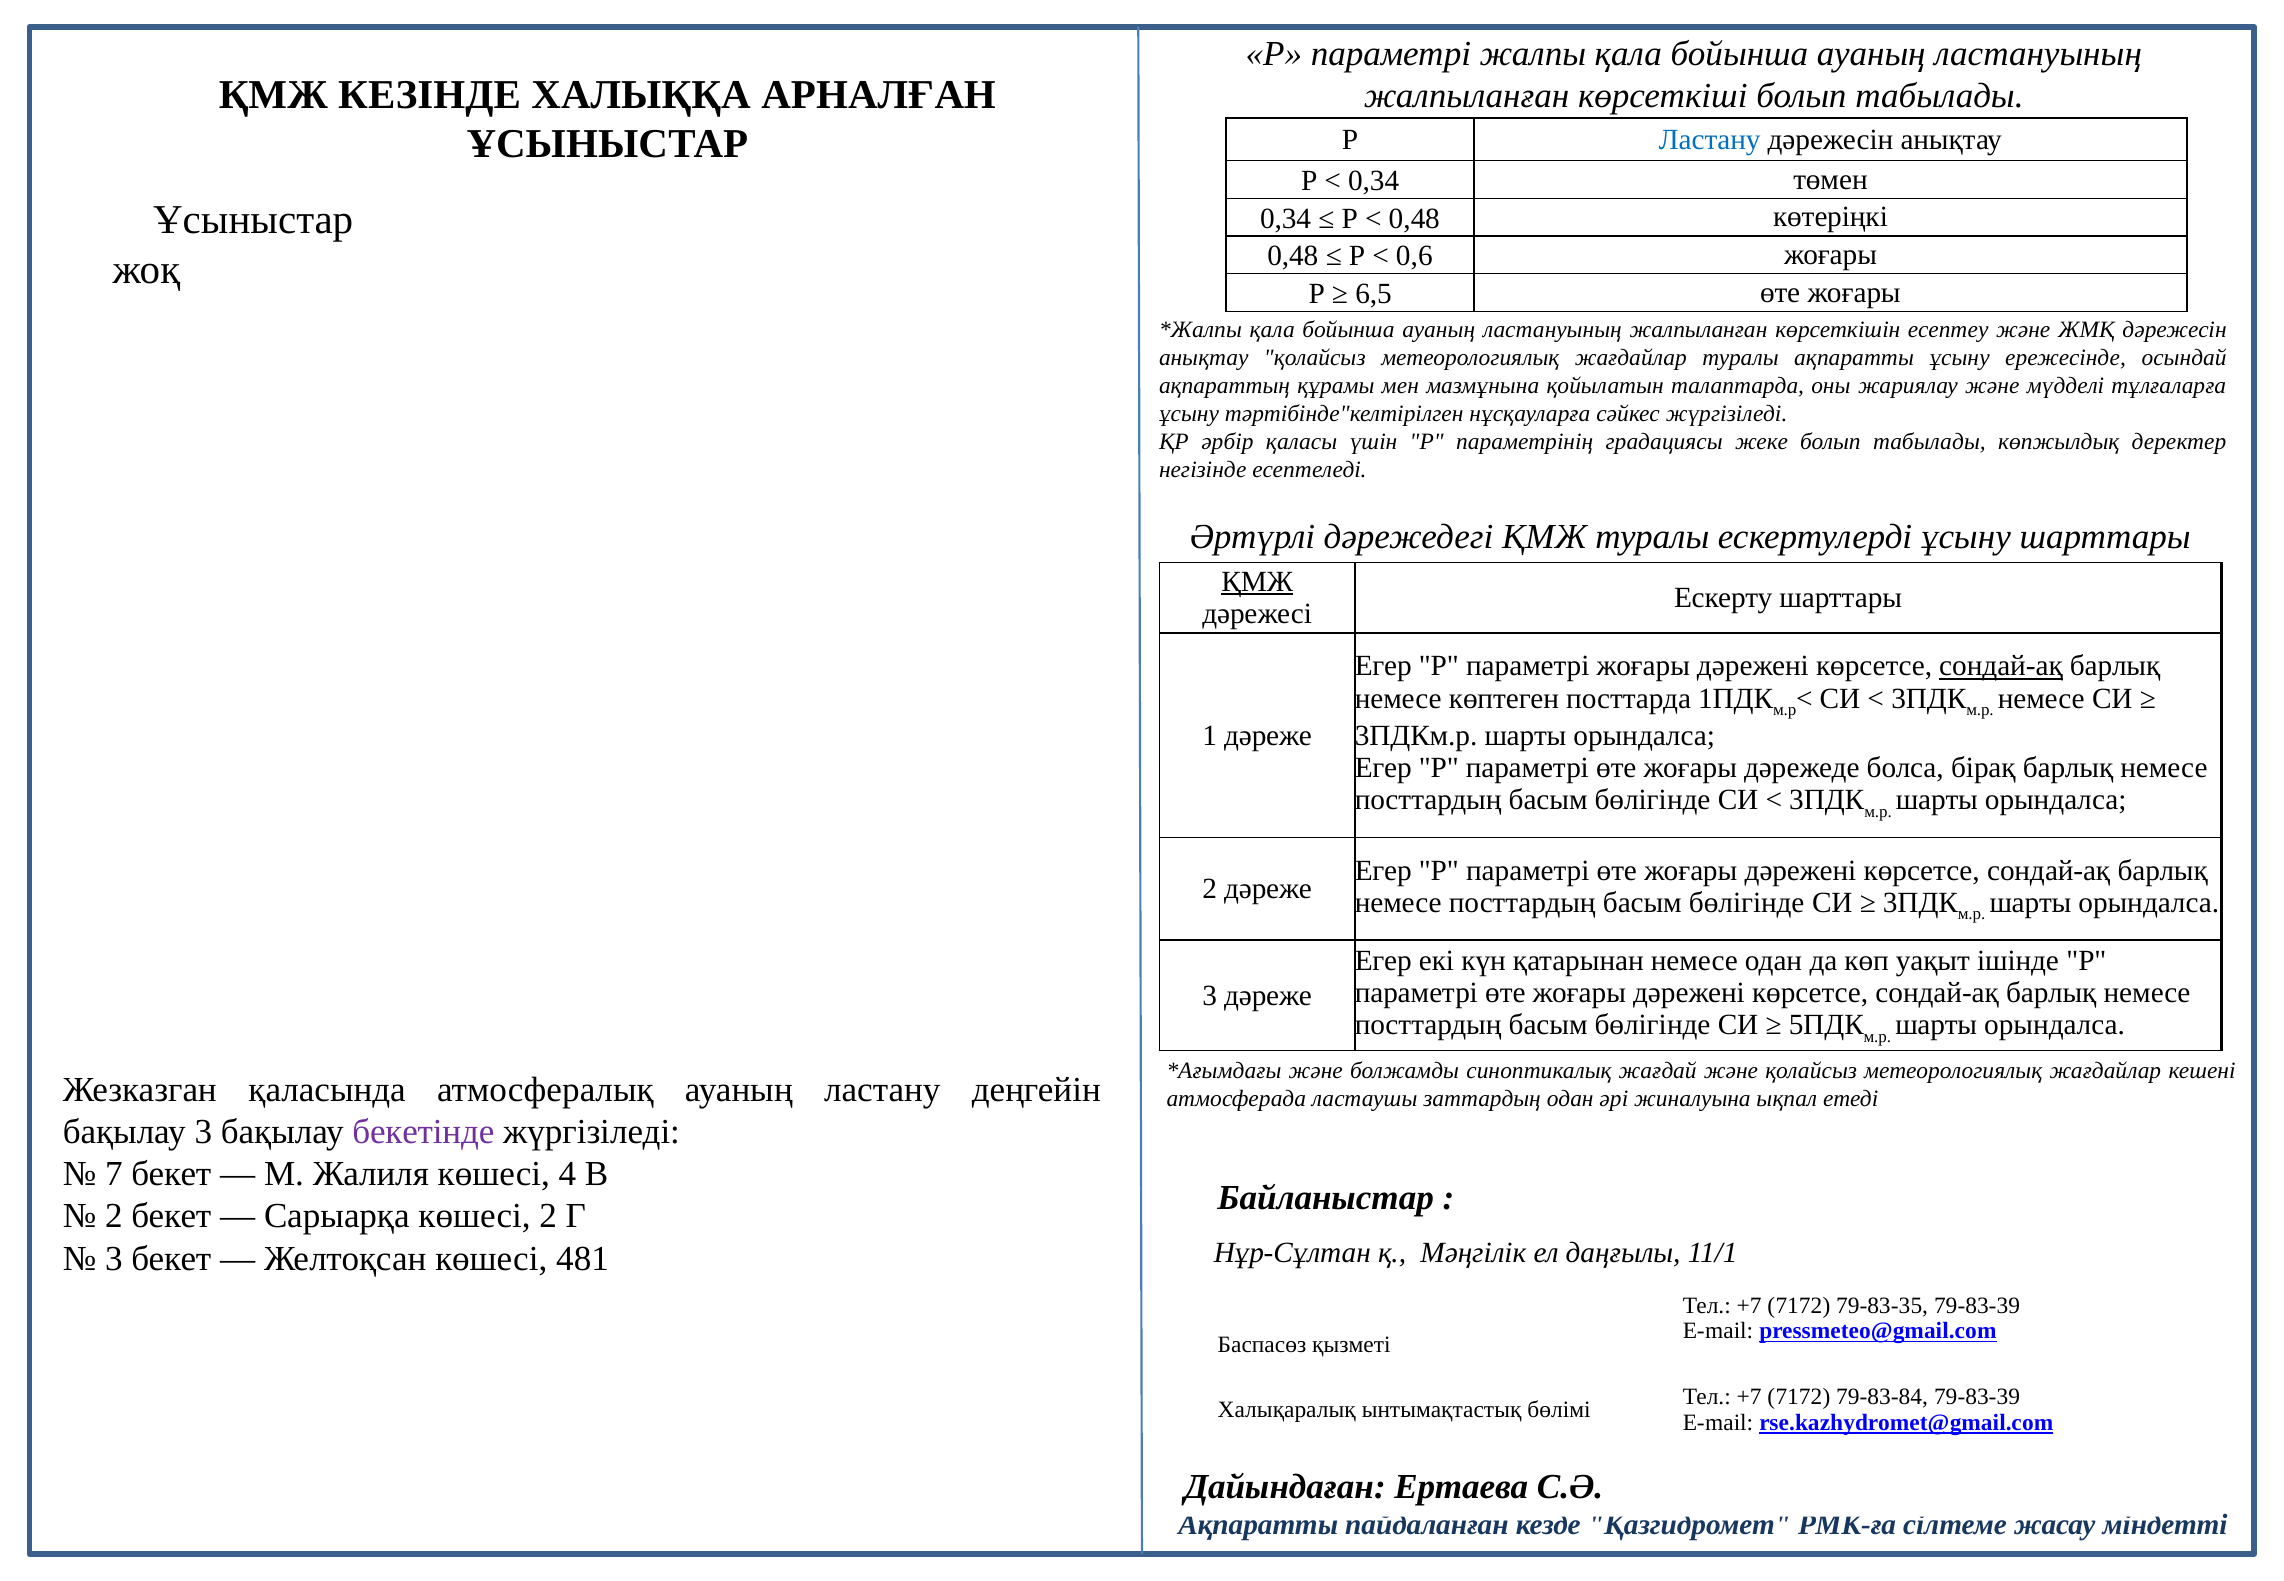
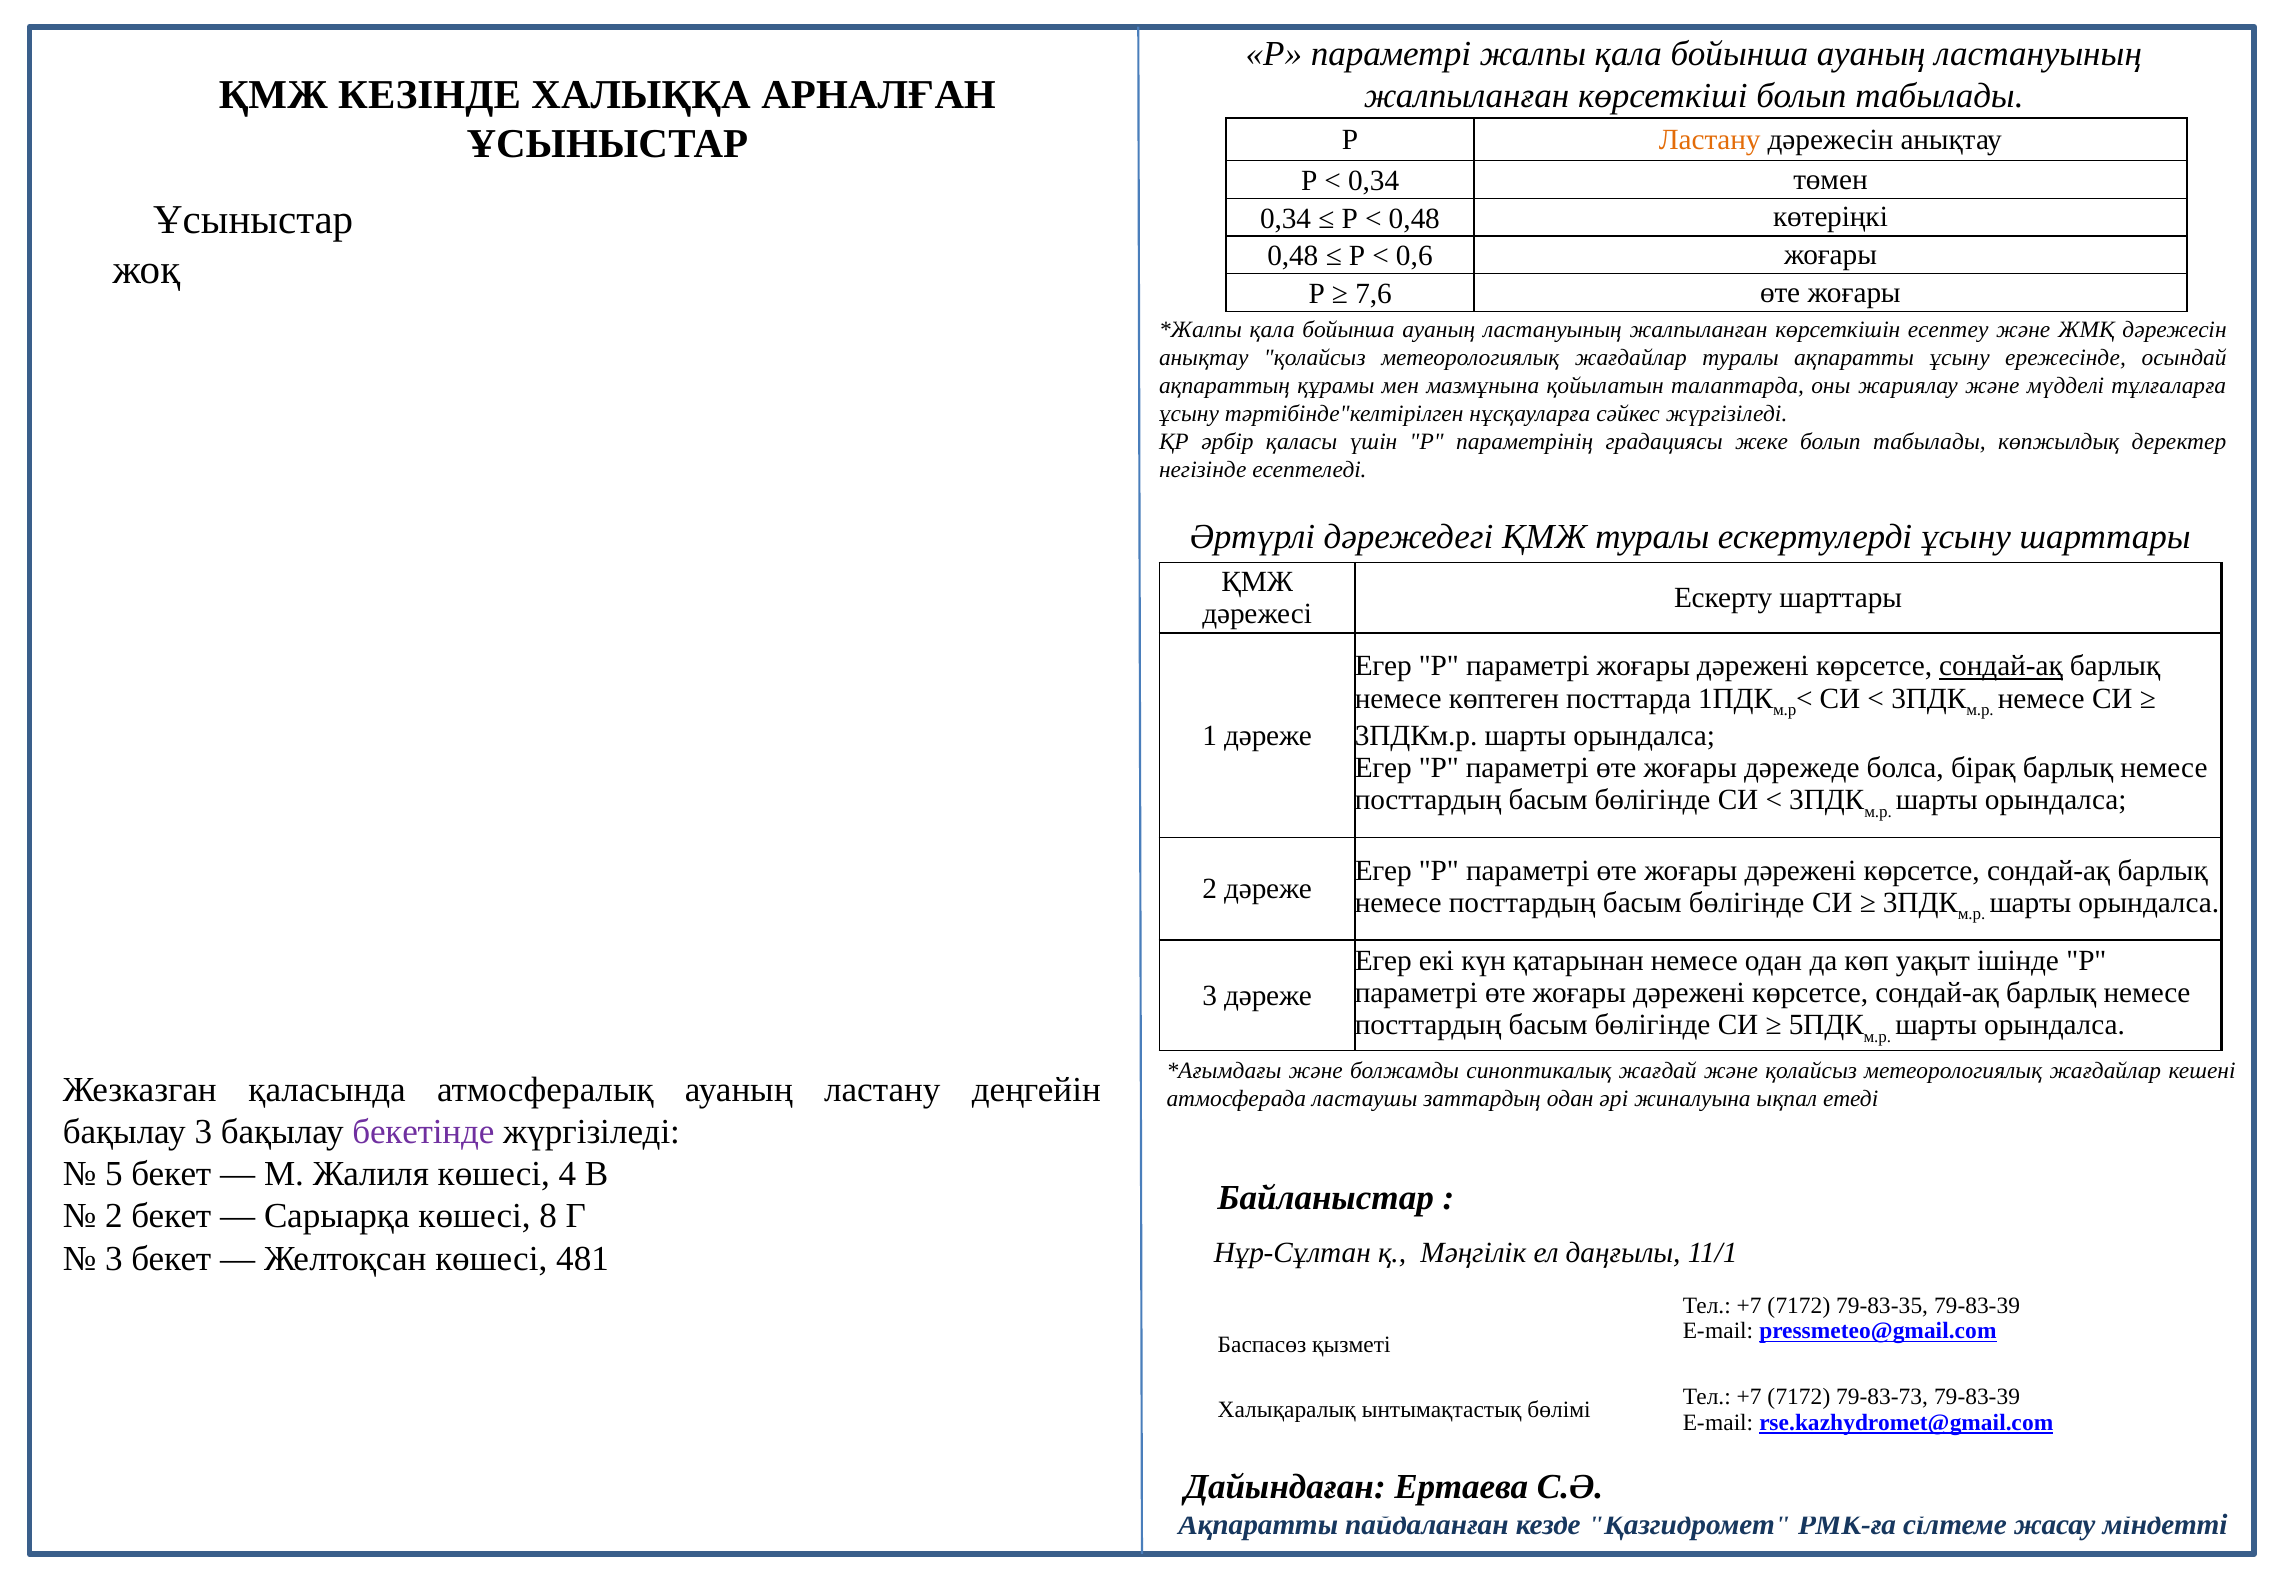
Ластану at (1710, 139) colour: blue -> orange
6,5: 6,5 -> 7,6
ҚМЖ at (1257, 582) underline: present -> none
7: 7 -> 5
көшесі 2: 2 -> 8
79-83-84: 79-83-84 -> 79-83-73
